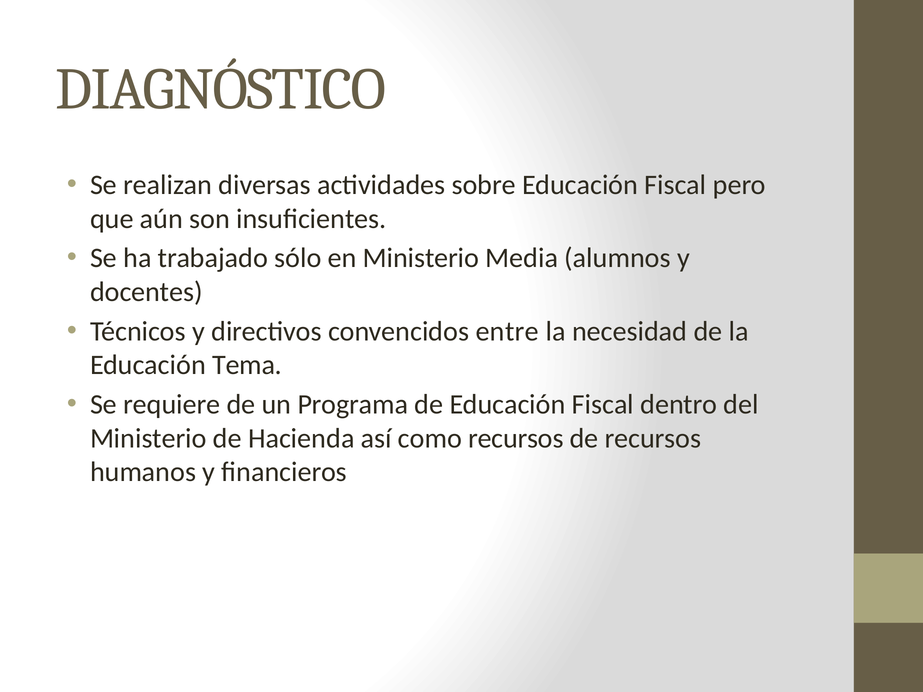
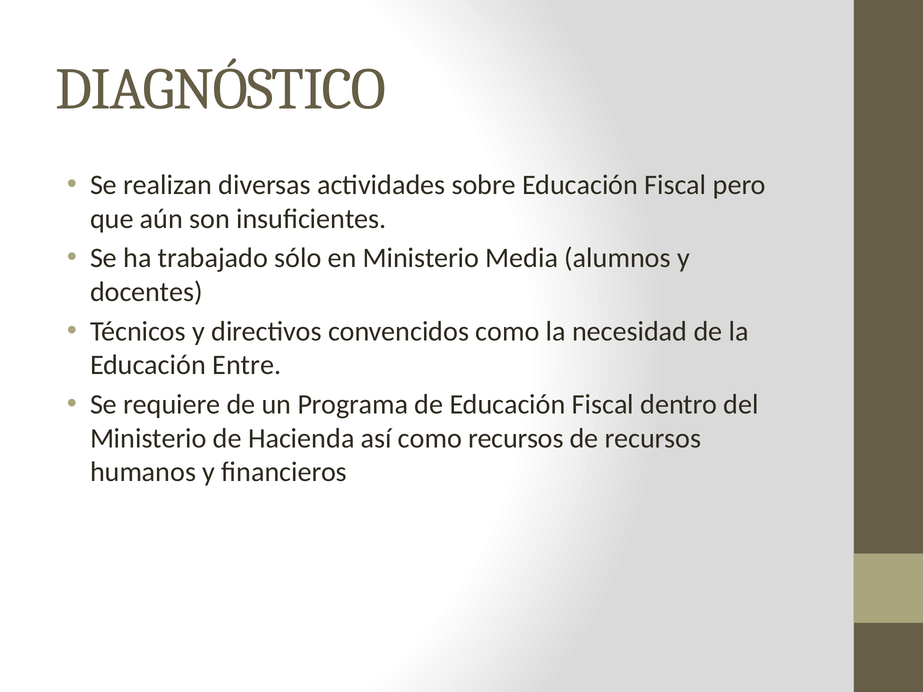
convencidos entre: entre -> como
Tema: Tema -> Entre
